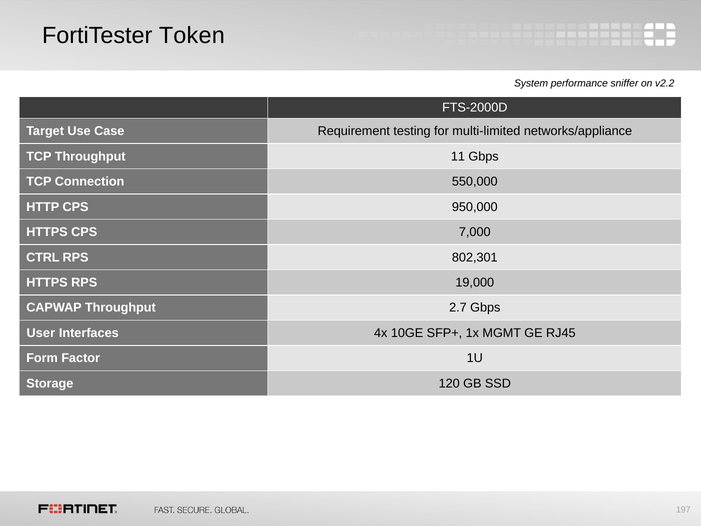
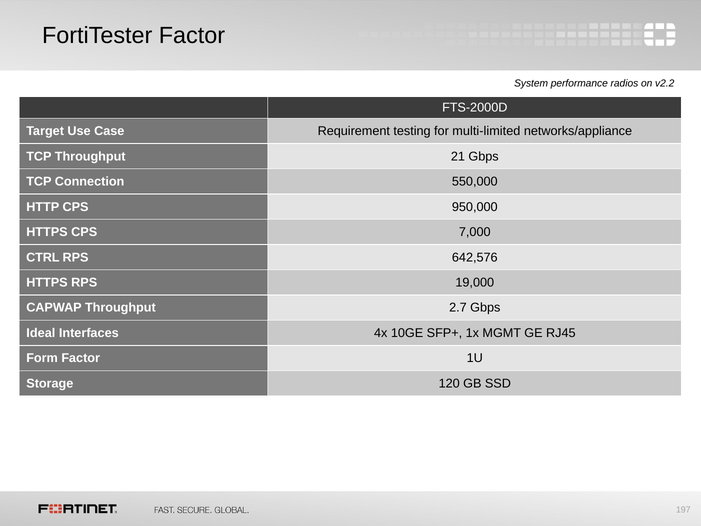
FortiTester Token: Token -> Factor
sniffer: sniffer -> radios
11: 11 -> 21
802,301: 802,301 -> 642,576
User: User -> Ideal
